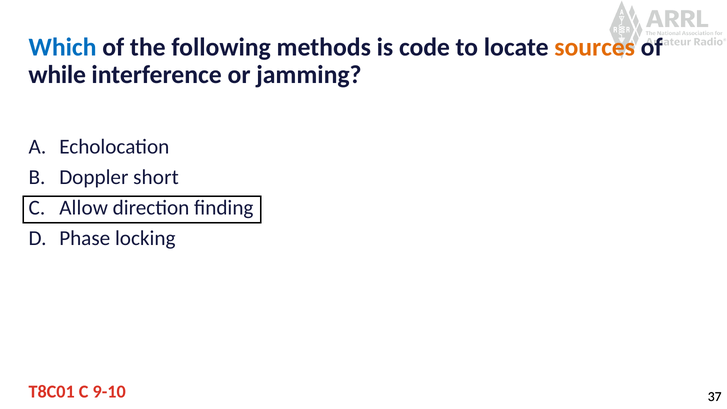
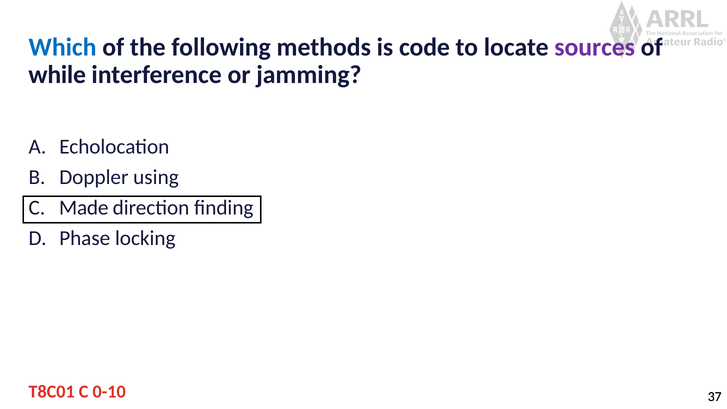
sources colour: orange -> purple
short: short -> using
Allow: Allow -> Made
9-10: 9-10 -> 0-10
